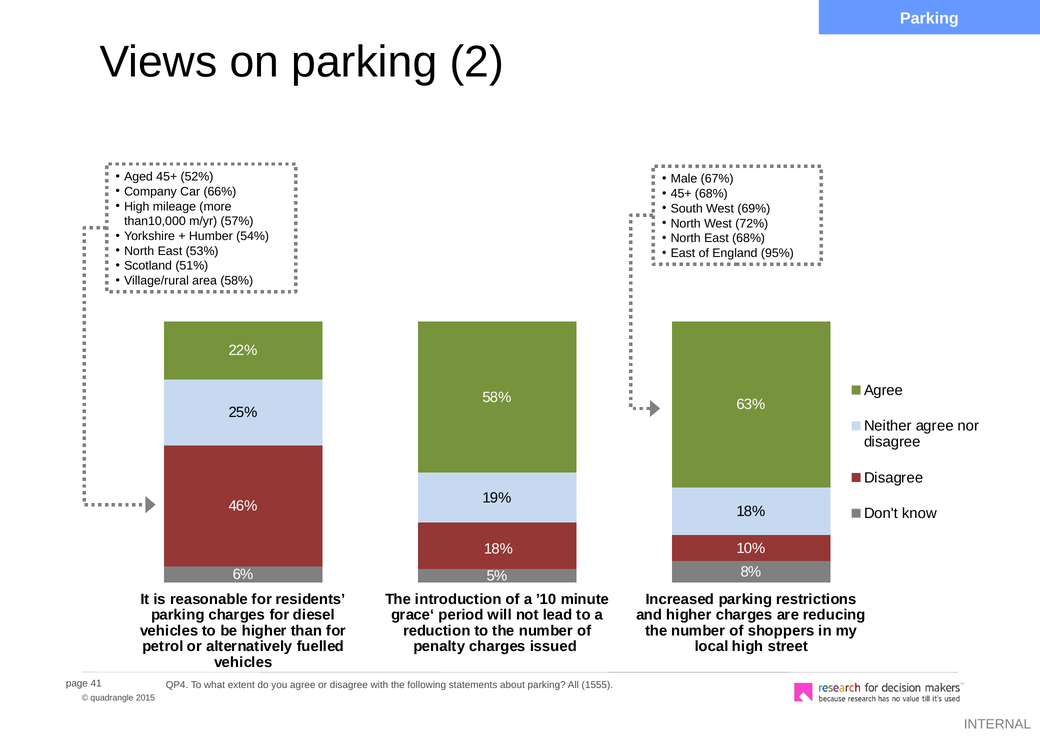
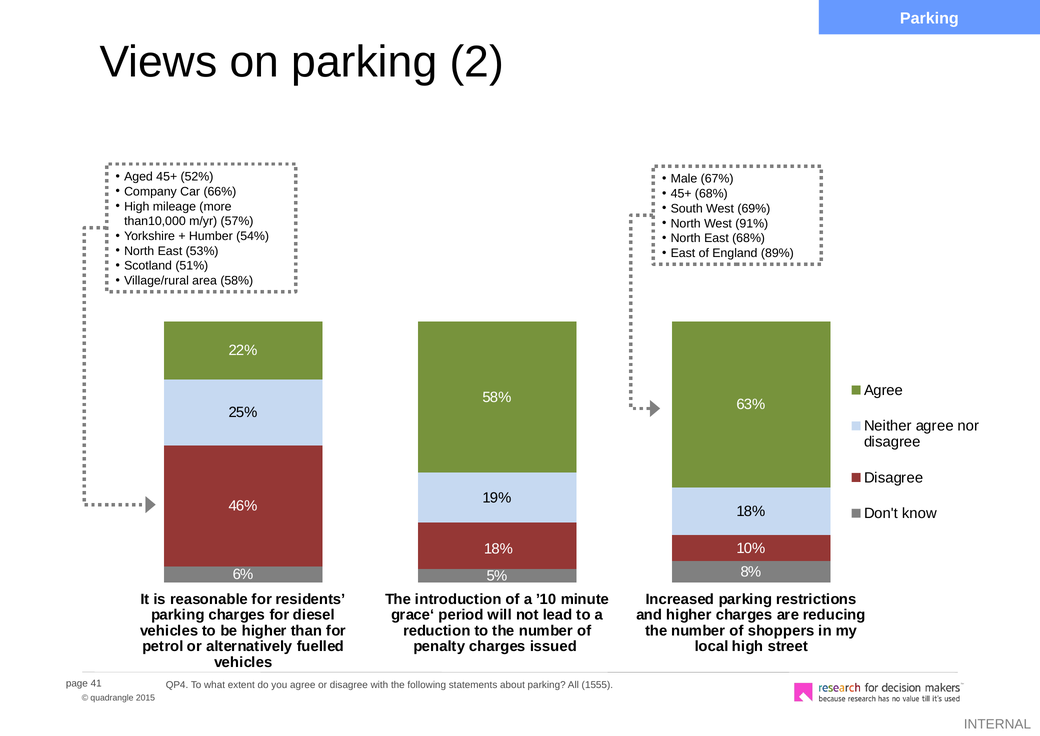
72%: 72% -> 91%
95%: 95% -> 89%
